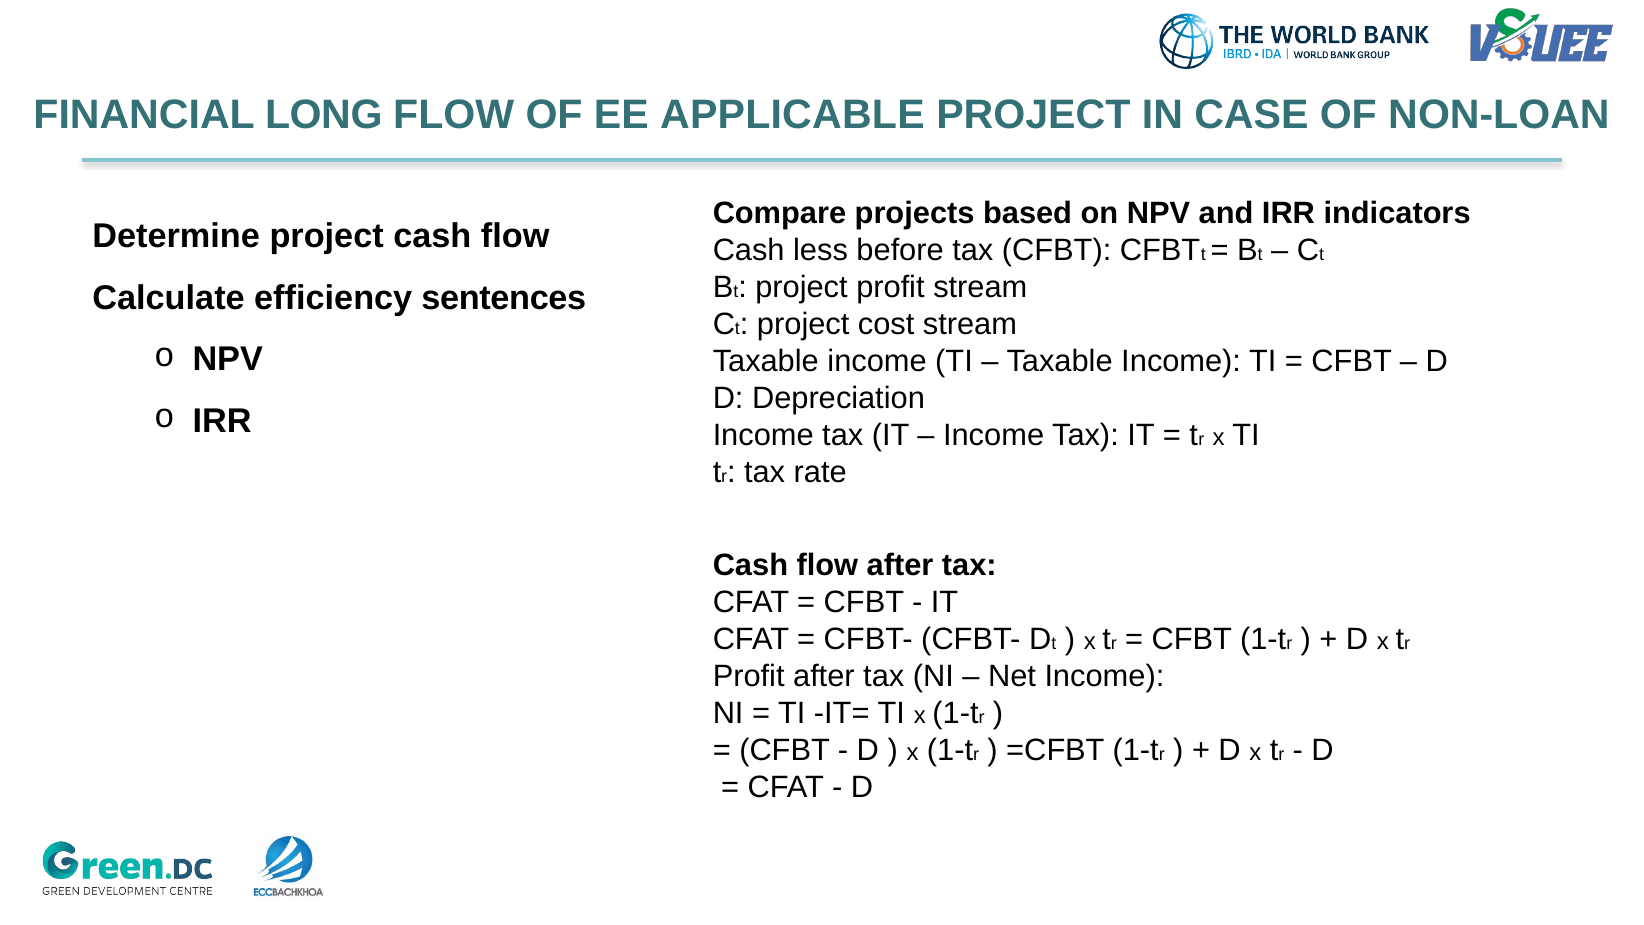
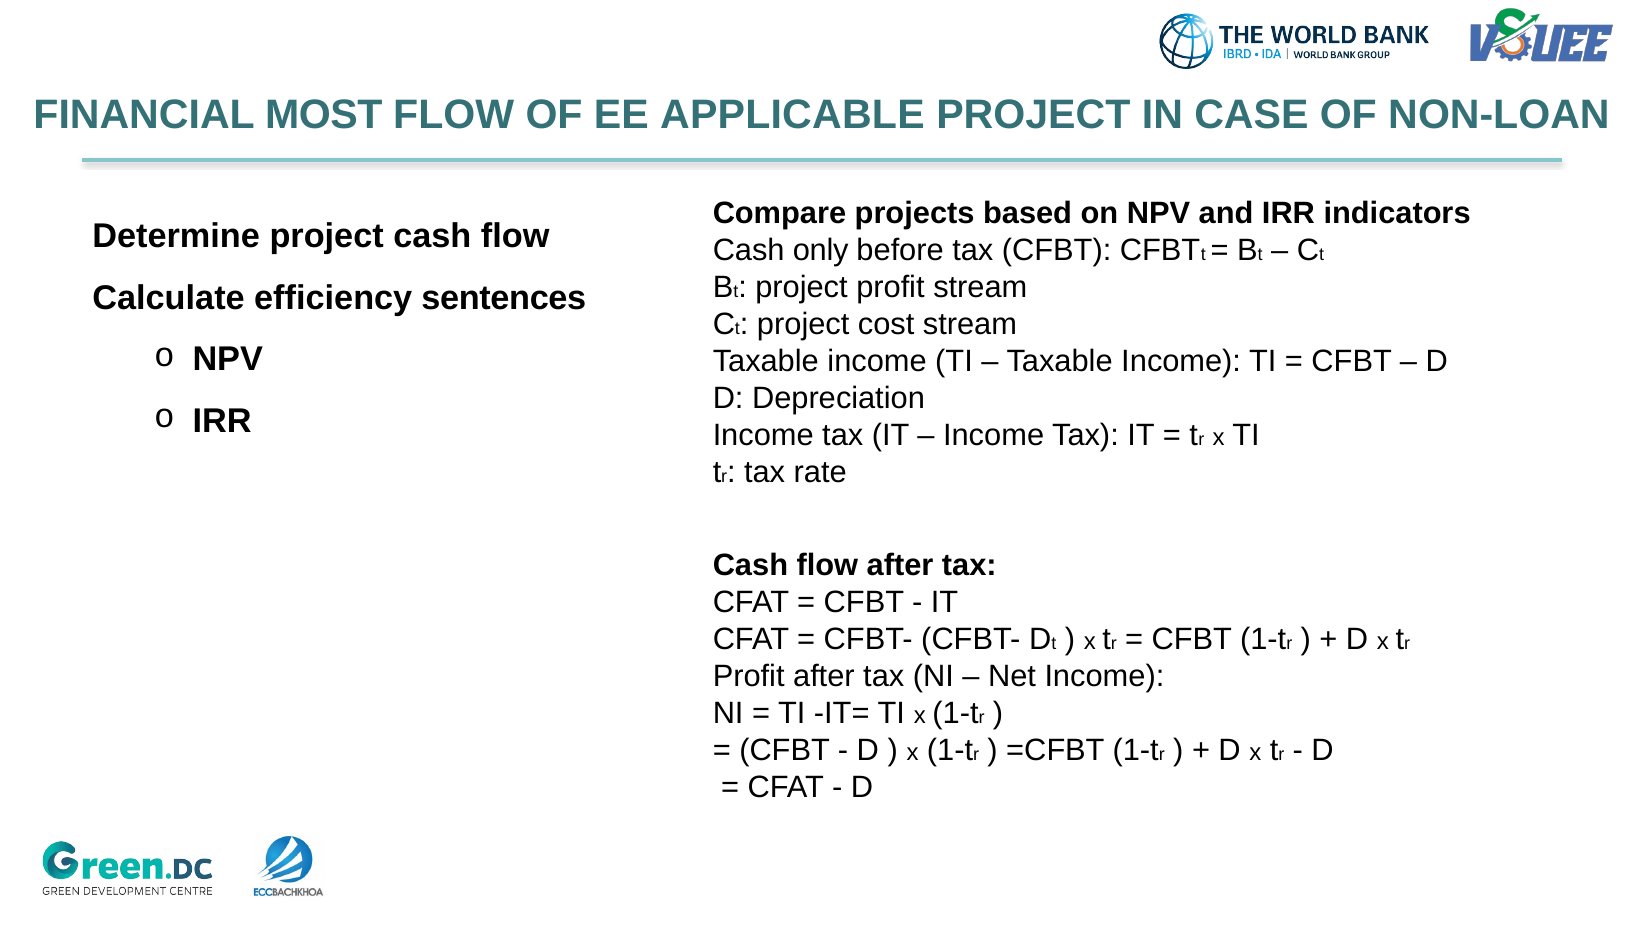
LONG: LONG -> MOST
less: less -> only
